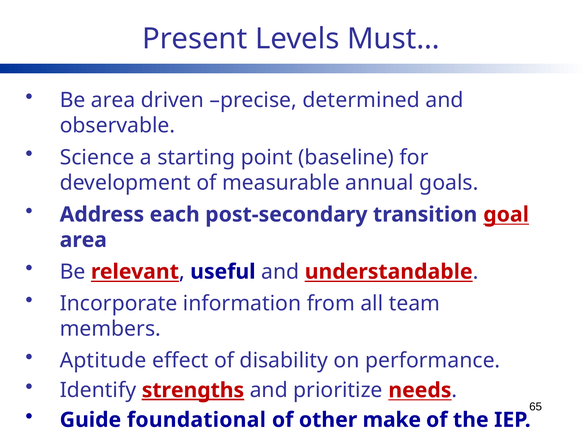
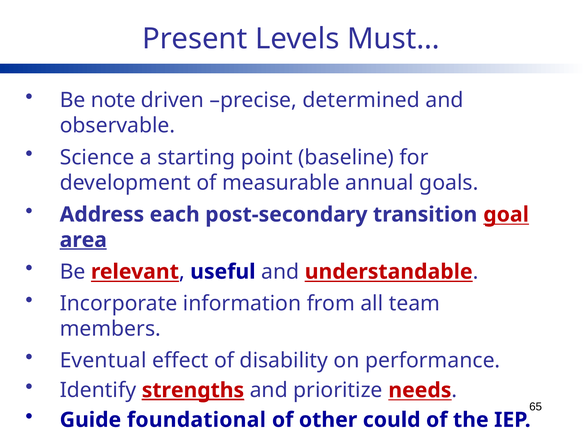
Be area: area -> note
area at (83, 240) underline: none -> present
Aptitude: Aptitude -> Eventual
make: make -> could
